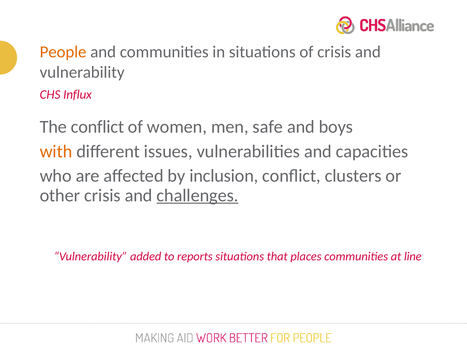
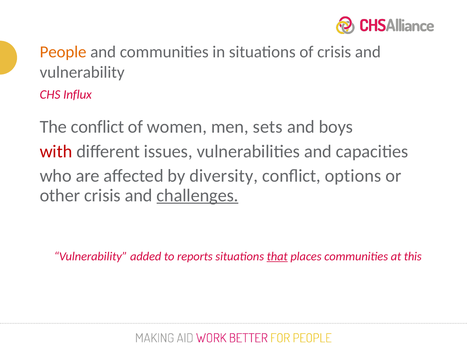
safe: safe -> sets
with colour: orange -> red
inclusion: inclusion -> diversity
clusters: clusters -> options
that underline: none -> present
line: line -> this
